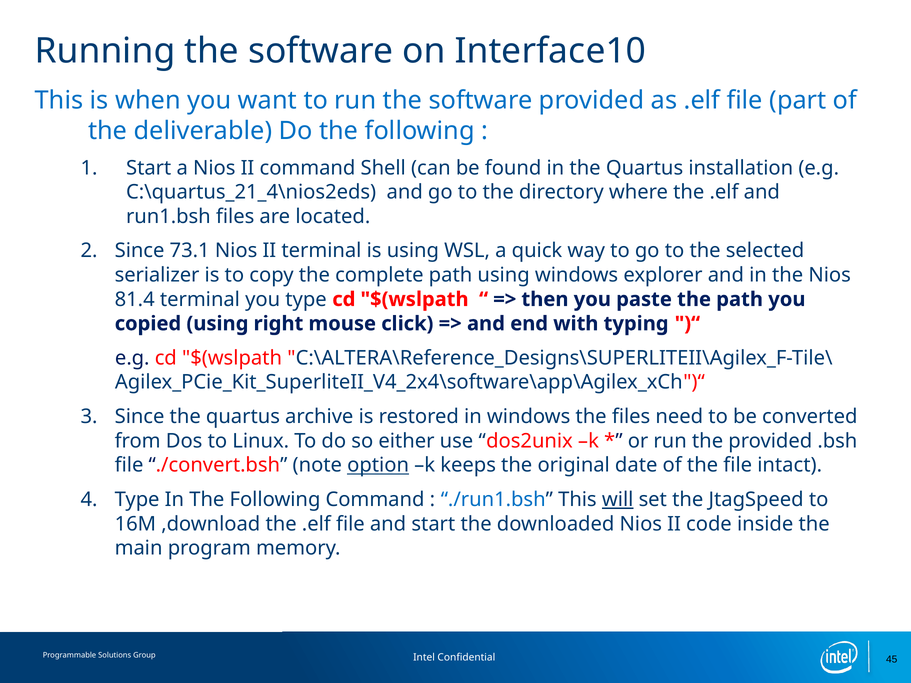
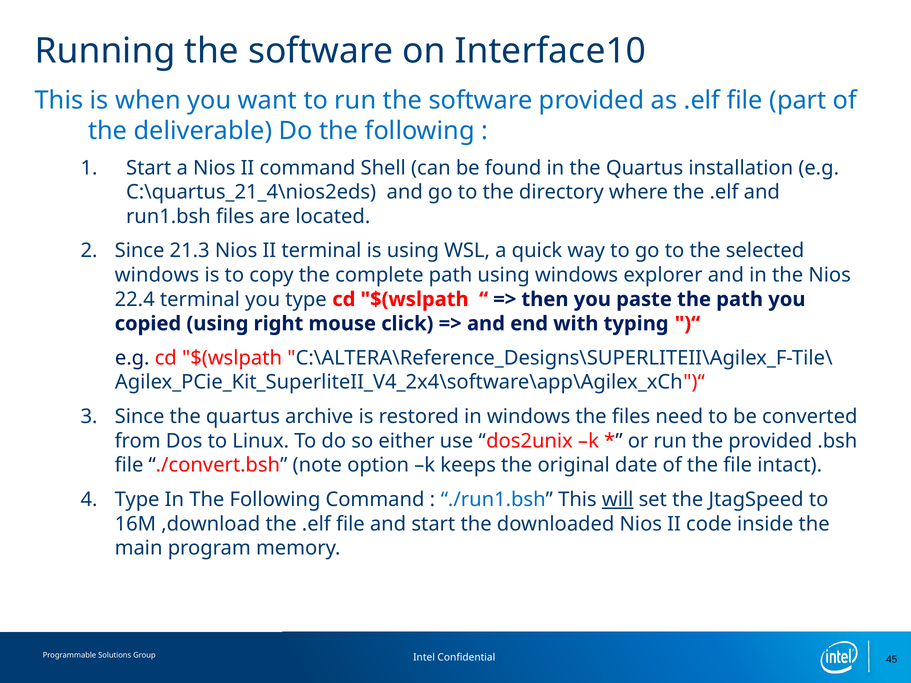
73.1: 73.1 -> 21.3
serializer at (157, 275): serializer -> windows
81.4: 81.4 -> 22.4
option underline: present -> none
